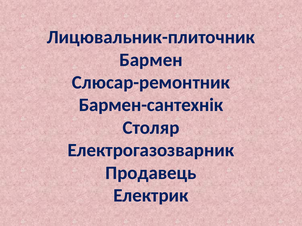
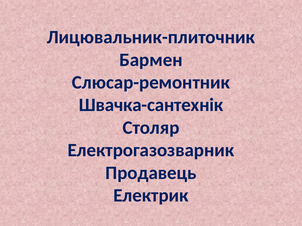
Бармен-сантехнік: Бармен-сантехнік -> Швачка-сантехнік
